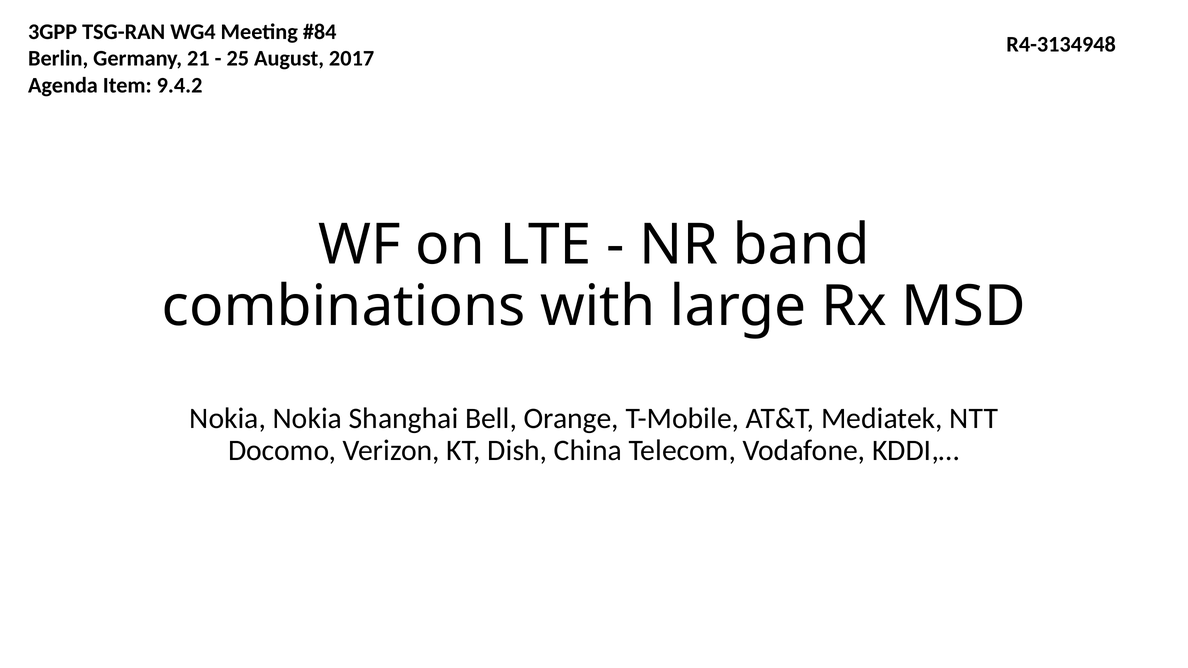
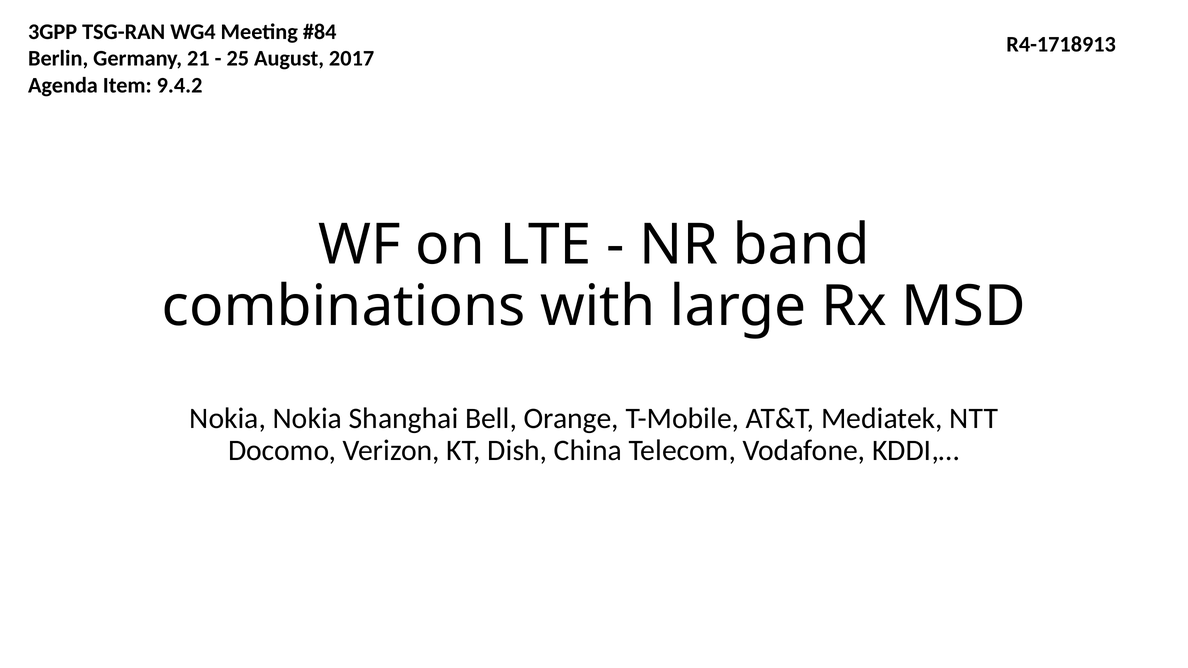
R4-3134948: R4-3134948 -> R4-1718913
